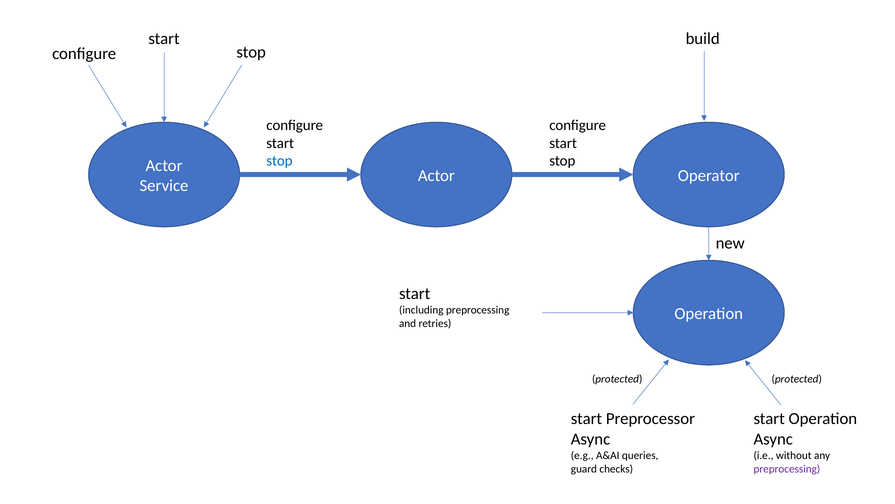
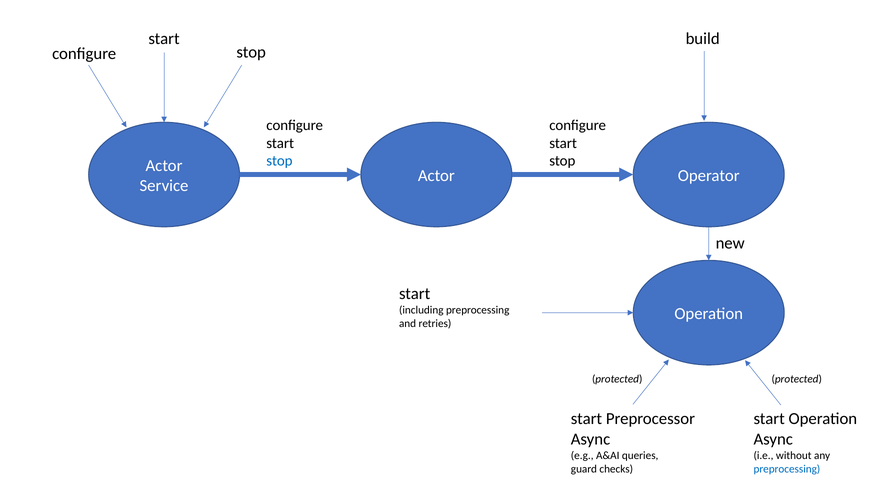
preprocessing at (787, 468) colour: purple -> blue
